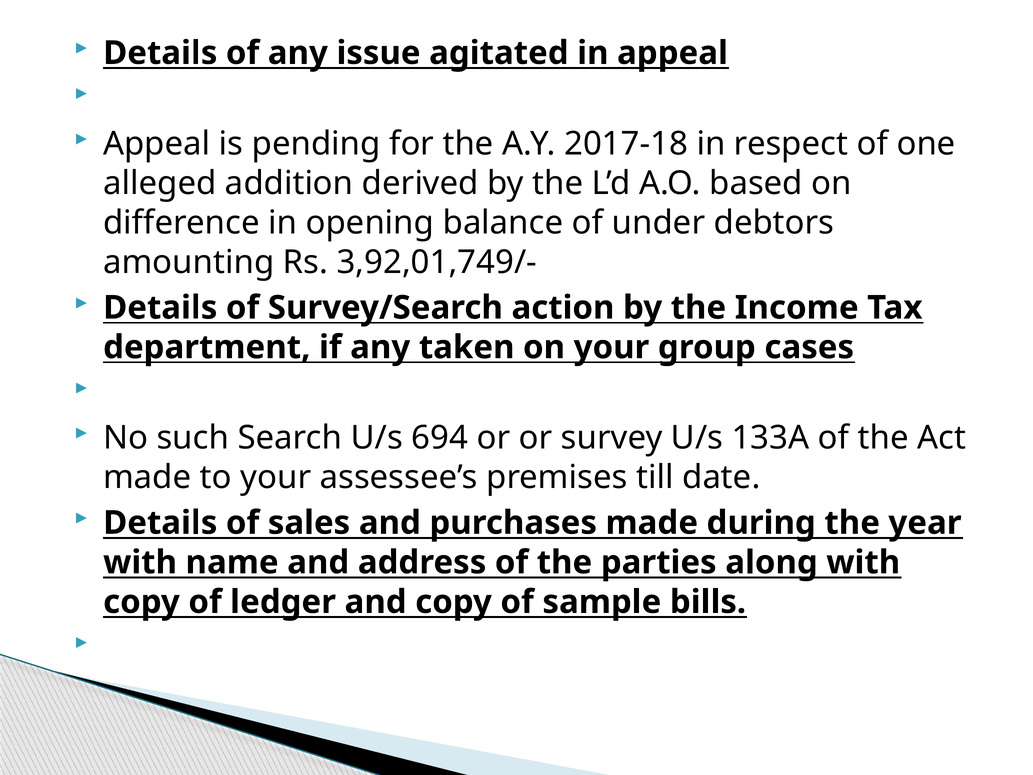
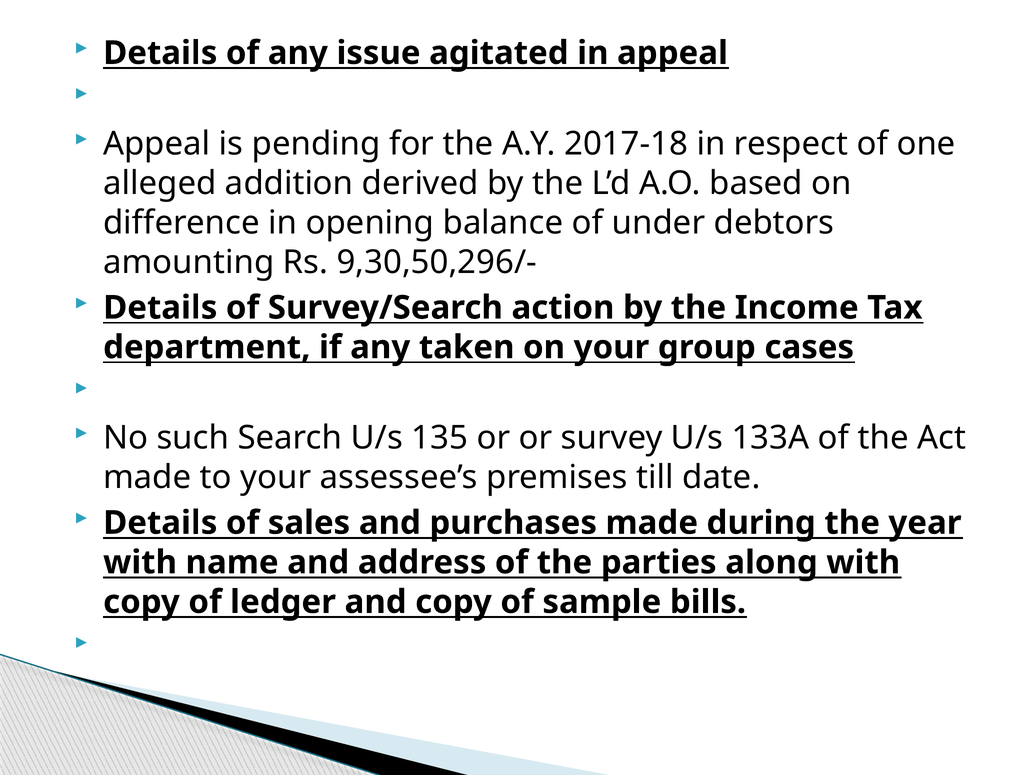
3,92,01,749/-: 3,92,01,749/- -> 9,30,50,296/-
694: 694 -> 135
